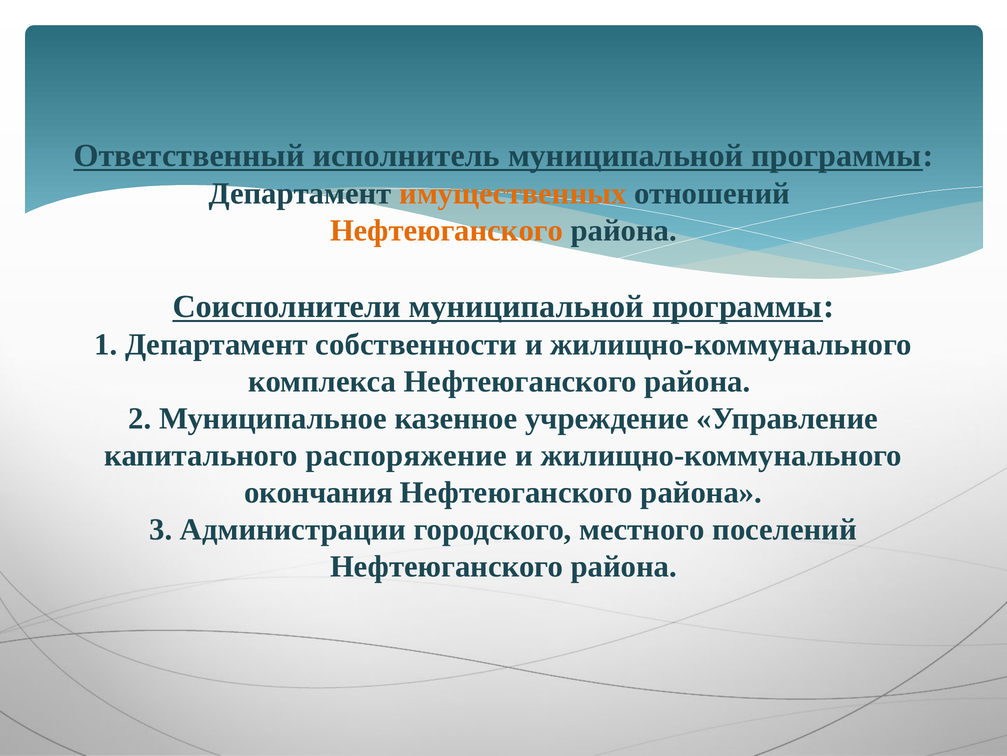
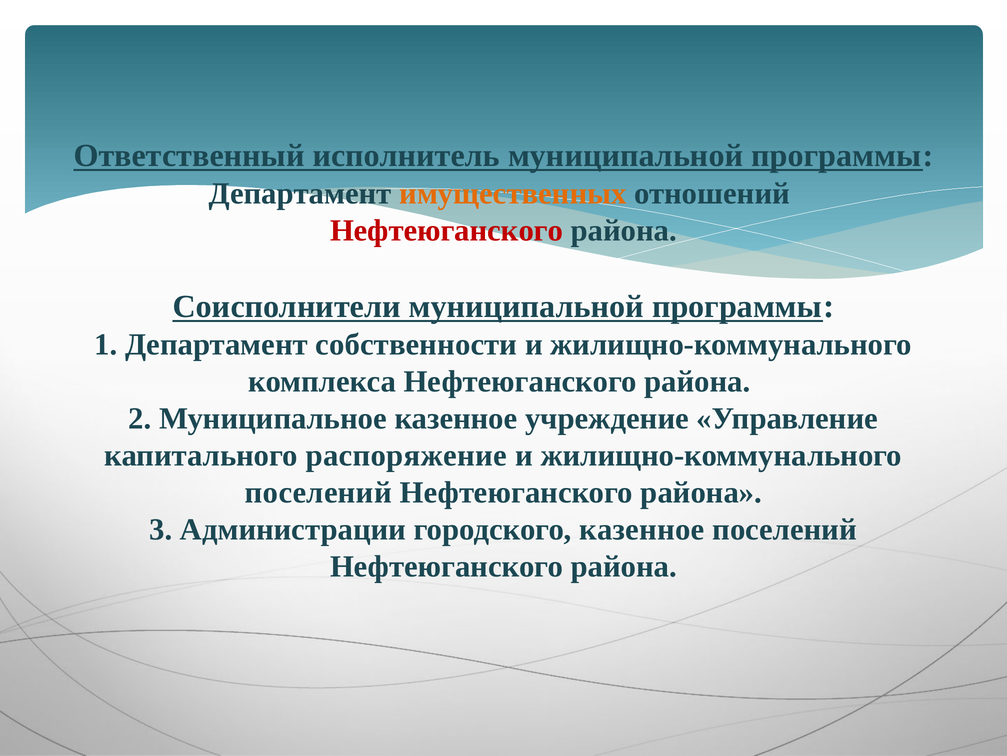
Нефтеюганского at (447, 230) colour: orange -> red
окончания at (319, 492): окончания -> поселений
городского местного: местного -> казенное
